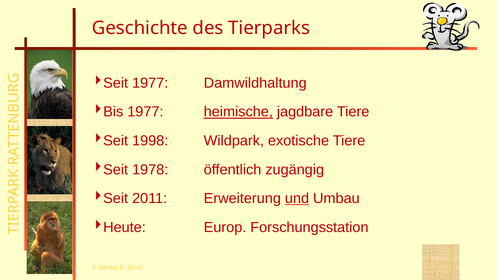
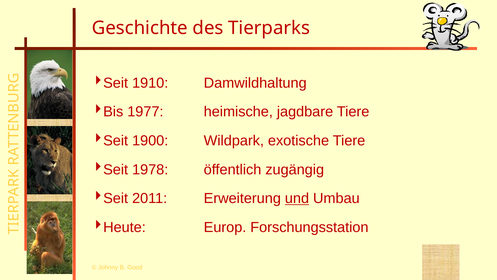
1977 at (150, 83): 1977 -> 1910
heimische underline: present -> none
1998: 1998 -> 1900
